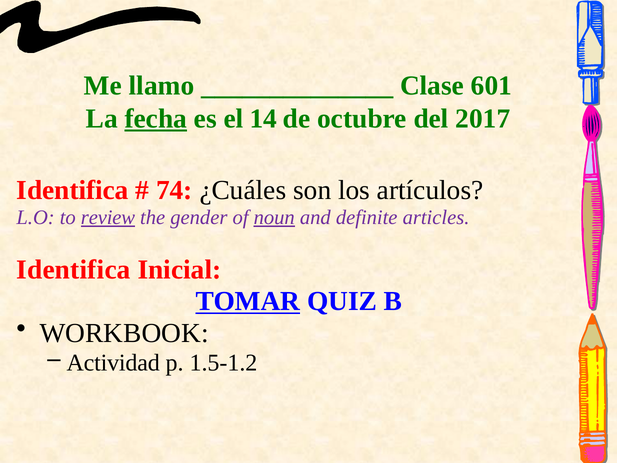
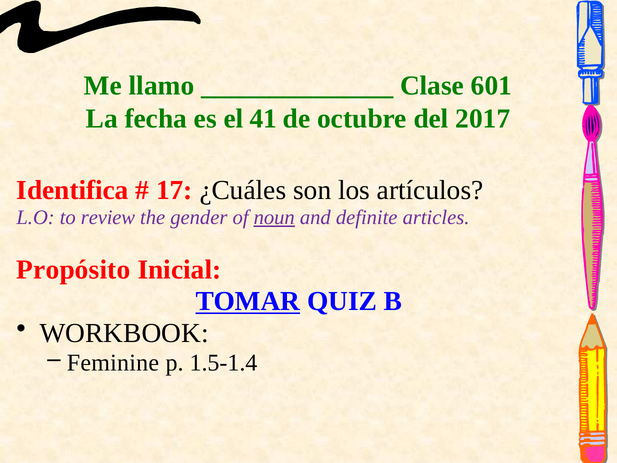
fecha underline: present -> none
14: 14 -> 41
74: 74 -> 17
review underline: present -> none
Identifica at (73, 269): Identifica -> Propósito
Actividad: Actividad -> Feminine
1.5-1.2: 1.5-1.2 -> 1.5-1.4
